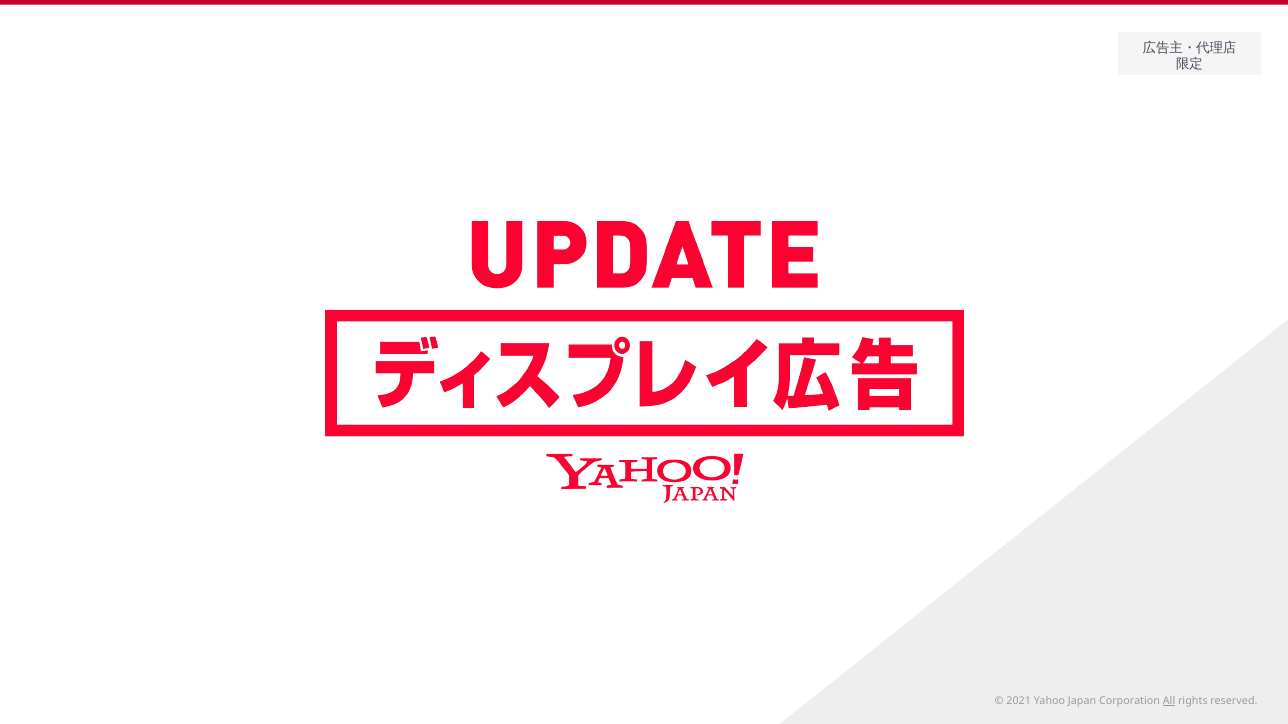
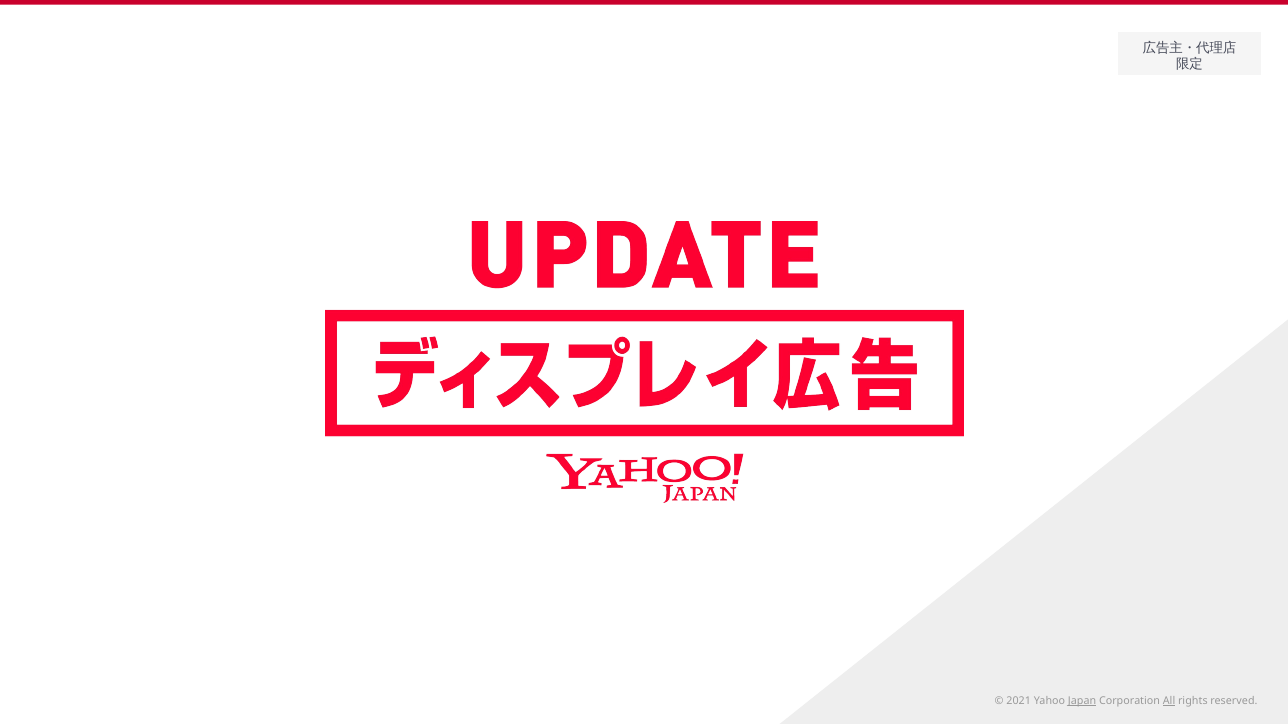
Japan underline: none -> present
